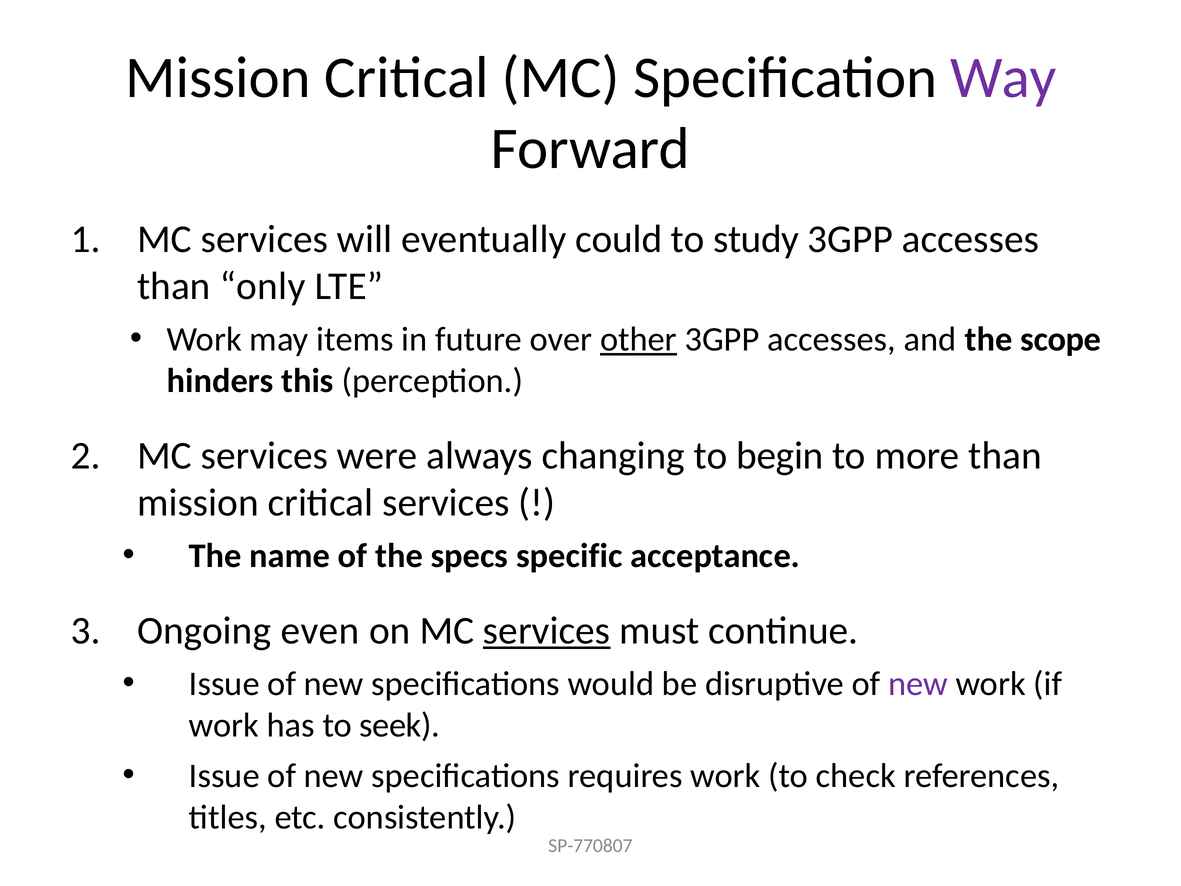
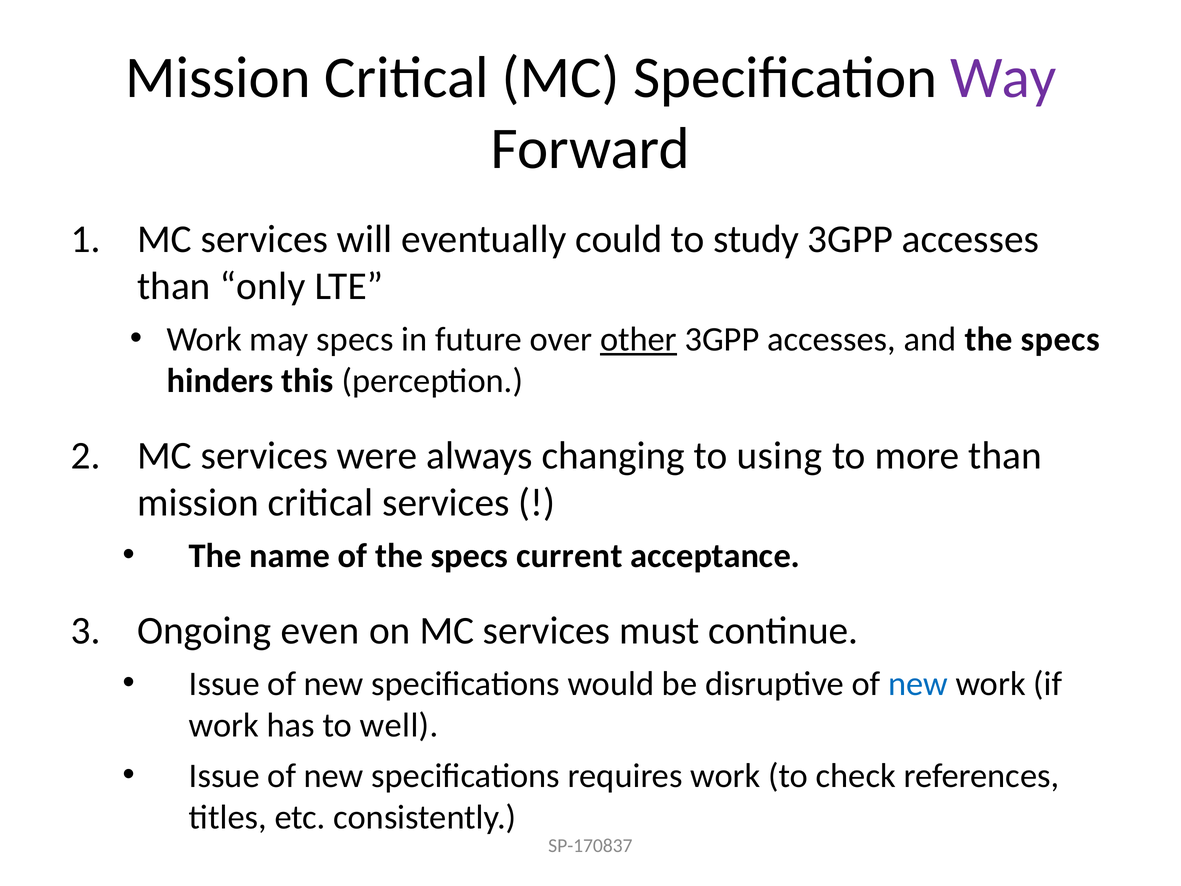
may items: items -> specs
and the scope: scope -> specs
begin: begin -> using
specific: specific -> current
services at (547, 631) underline: present -> none
new at (918, 684) colour: purple -> blue
seek: seek -> well
SP-770807: SP-770807 -> SP-170837
